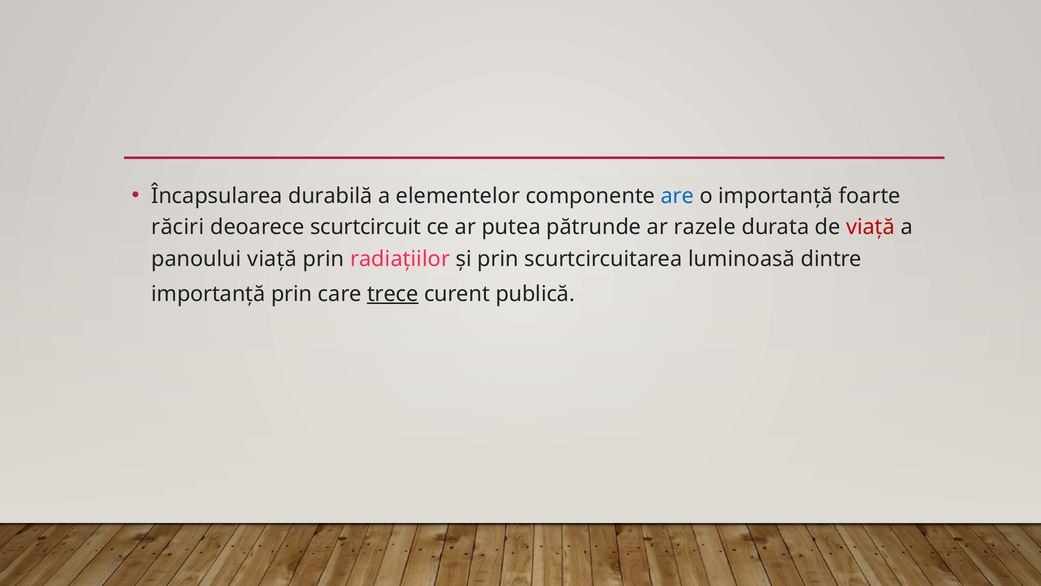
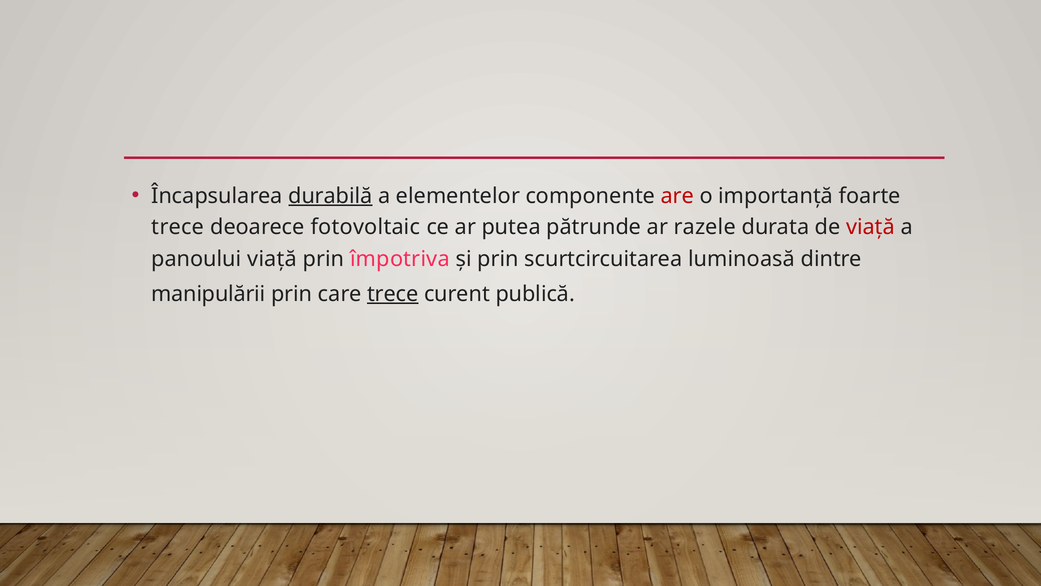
durabilă underline: none -> present
are colour: blue -> red
răciri at (178, 227): răciri -> trece
scurtcircuit: scurtcircuit -> fotovoltaic
radiațiilor: radiațiilor -> împotriva
importanță at (208, 294): importanță -> manipulării
